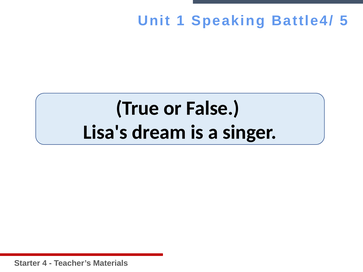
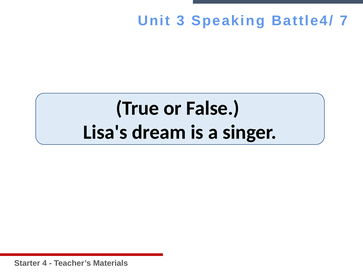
1: 1 -> 3
5: 5 -> 7
